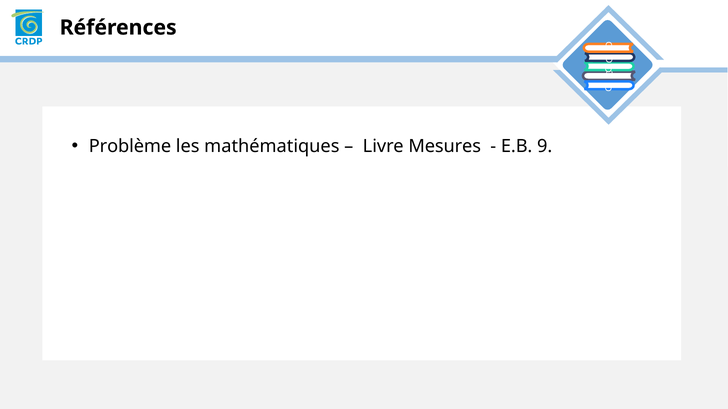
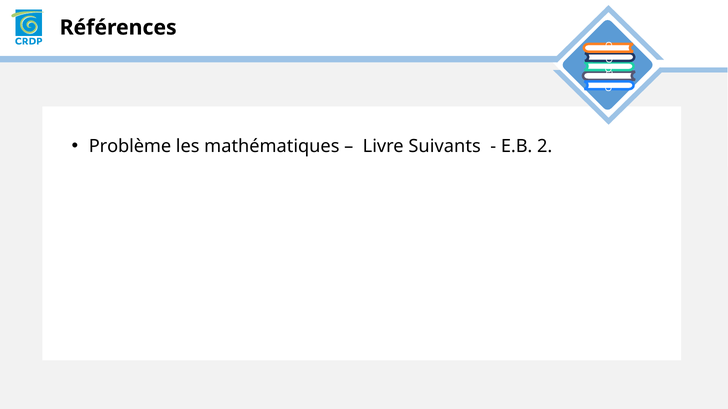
Mesures: Mesures -> Suivants
9: 9 -> 2
